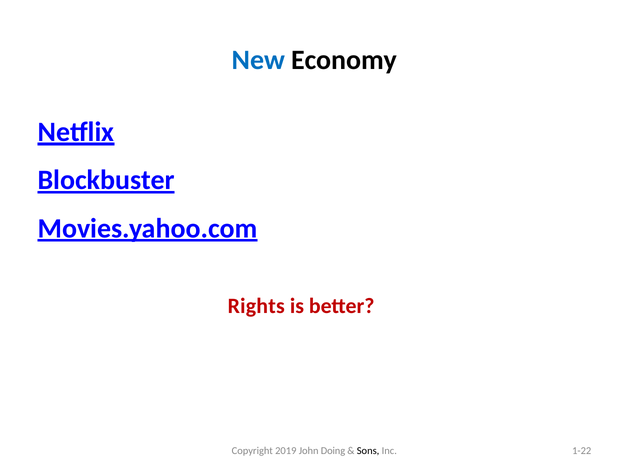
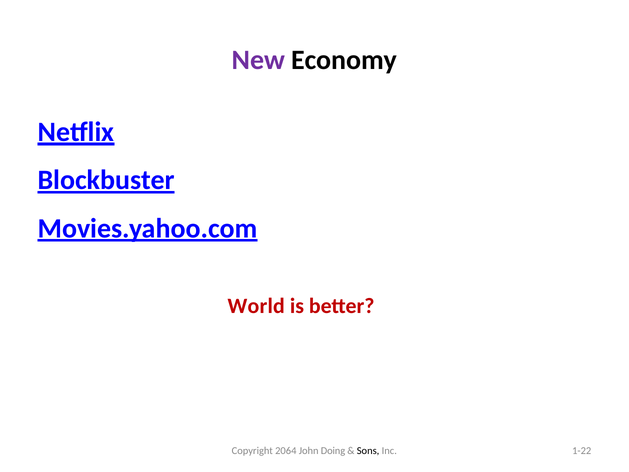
New colour: blue -> purple
Rights: Rights -> World
2019: 2019 -> 2064
